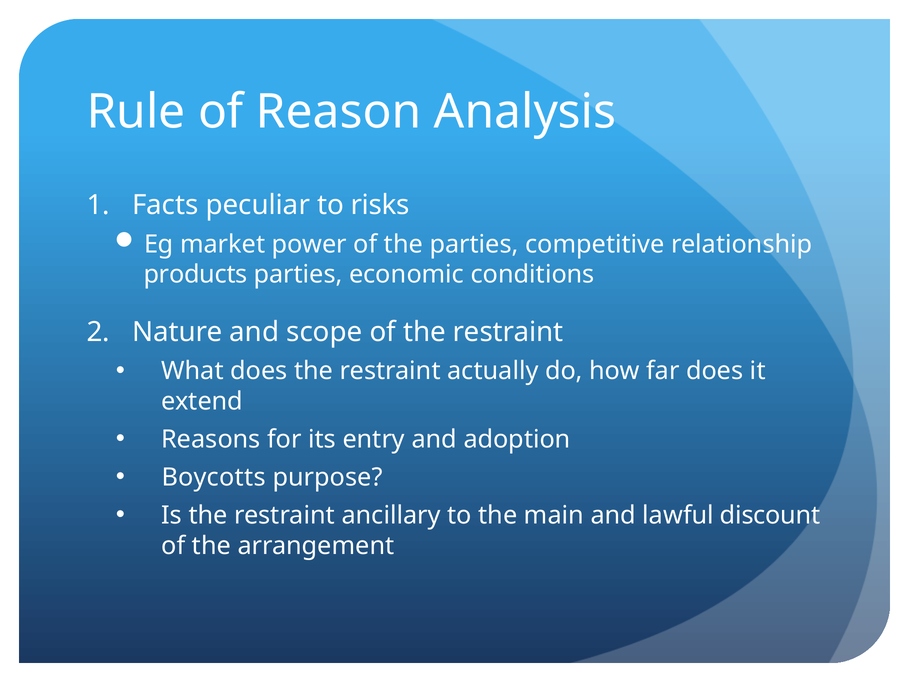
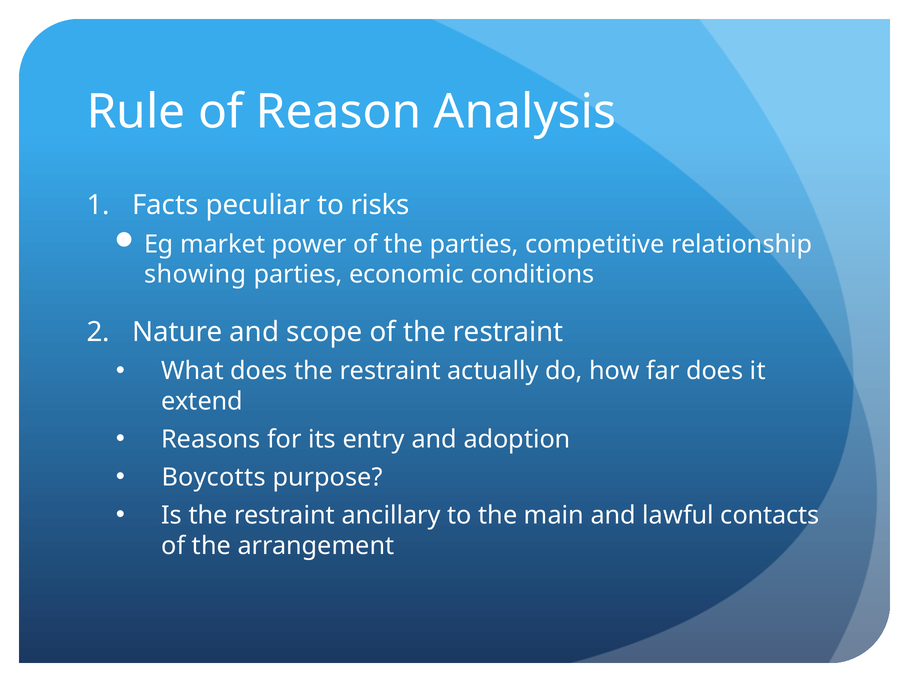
products: products -> showing
discount: discount -> contacts
